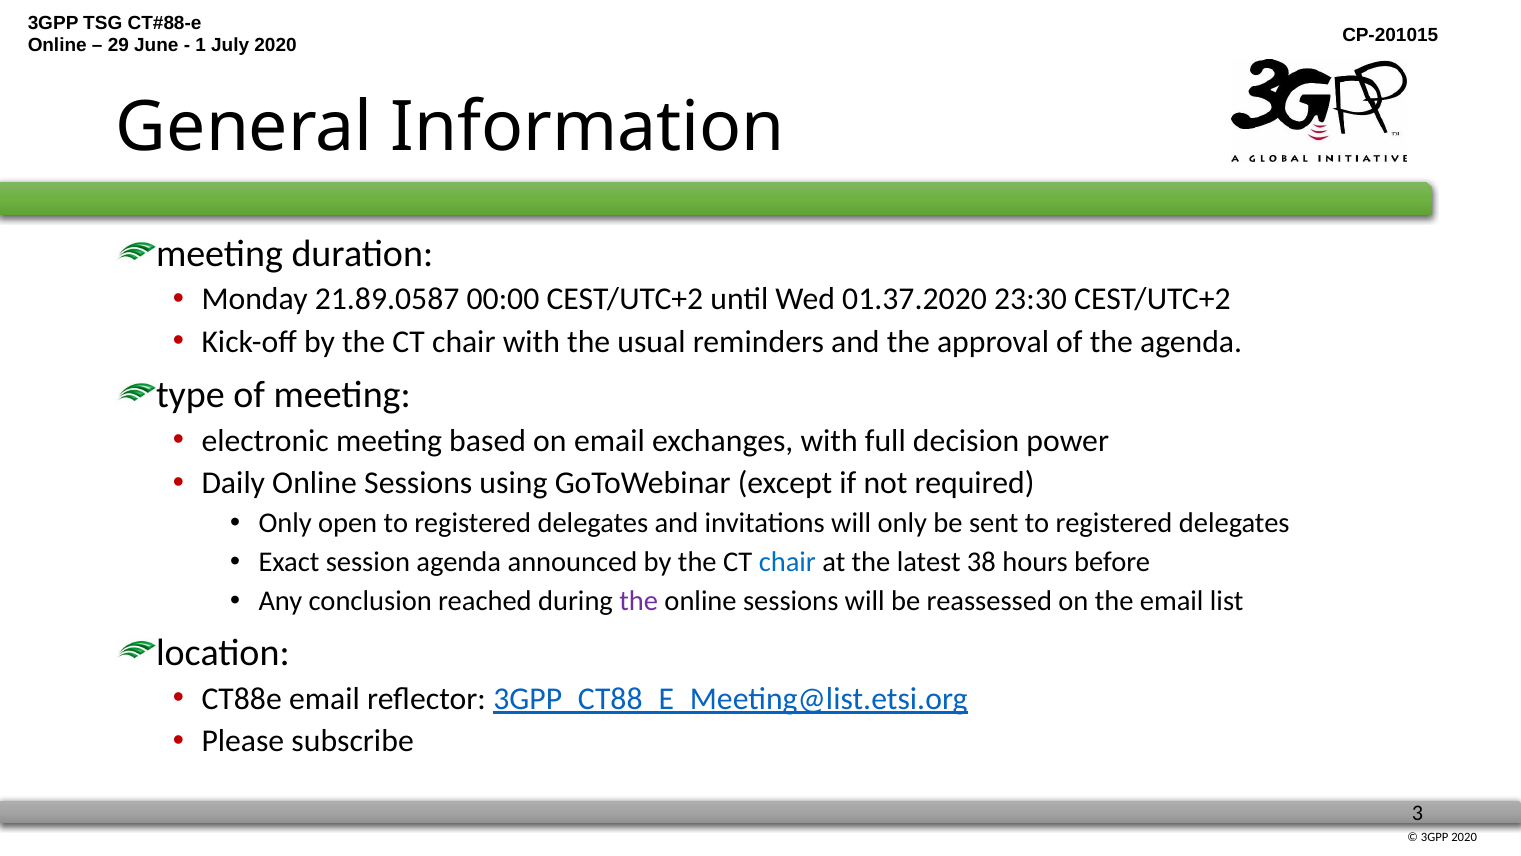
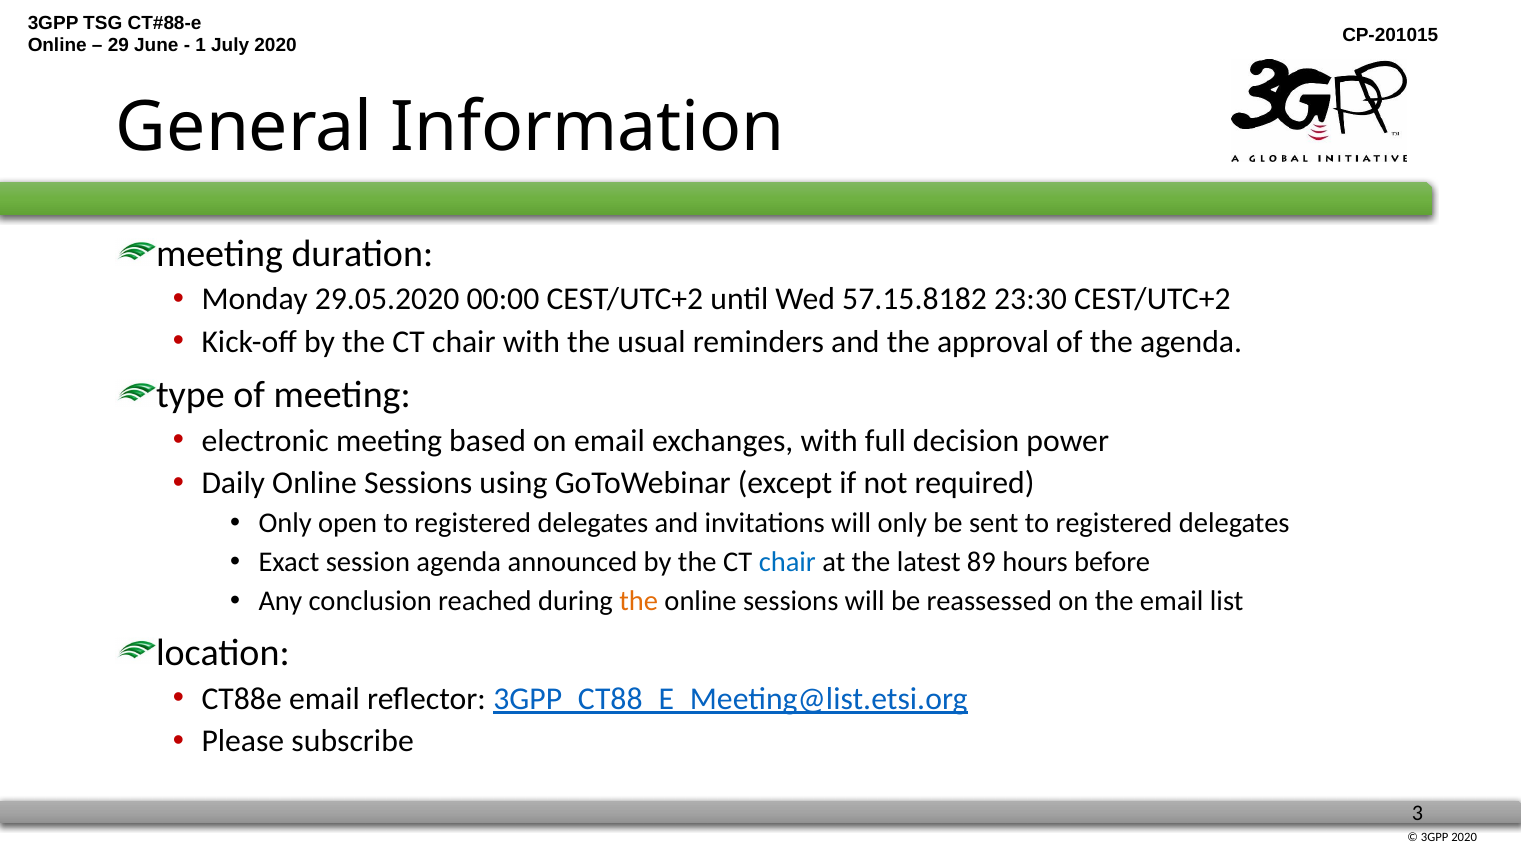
21.89.0587: 21.89.0587 -> 29.05.2020
01.37.2020: 01.37.2020 -> 57.15.8182
38: 38 -> 89
the at (639, 600) colour: purple -> orange
